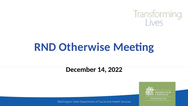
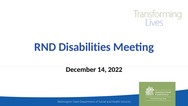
Otherwise: Otherwise -> Disabilities
